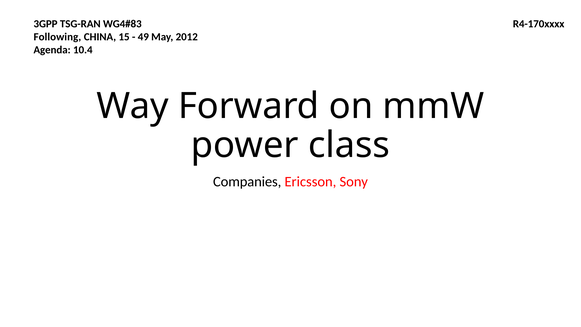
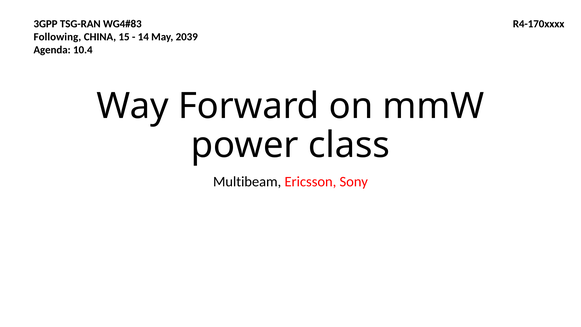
49: 49 -> 14
2012: 2012 -> 2039
Companies: Companies -> Multibeam
